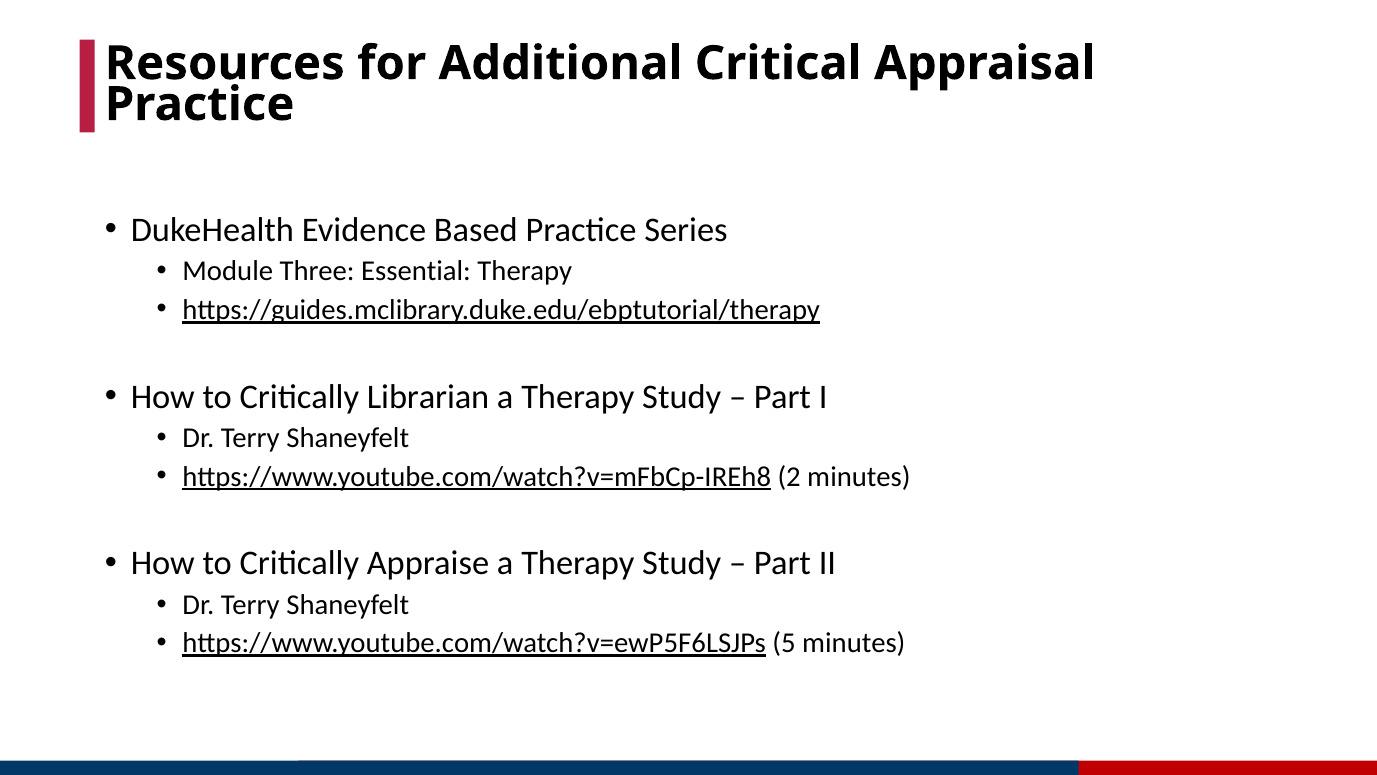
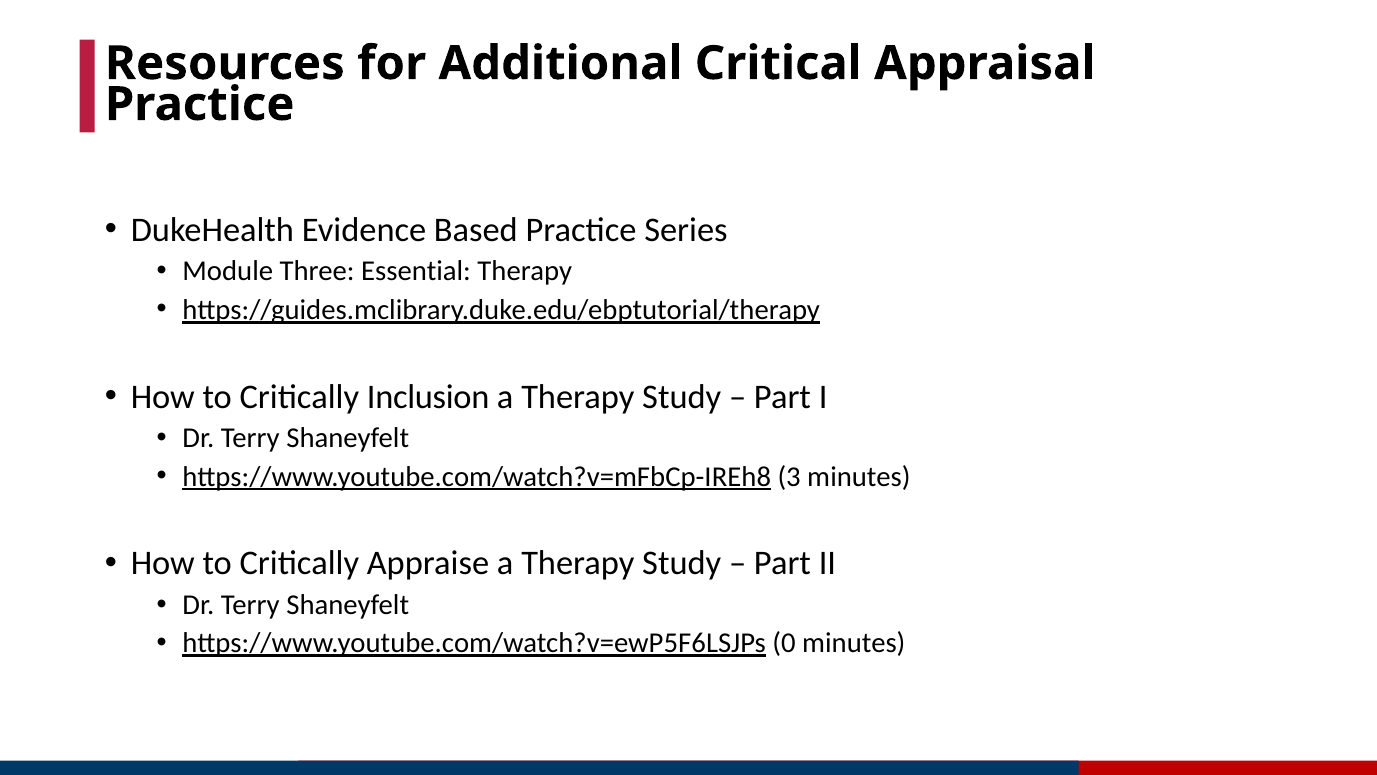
Librarian: Librarian -> Inclusion
2: 2 -> 3
5: 5 -> 0
